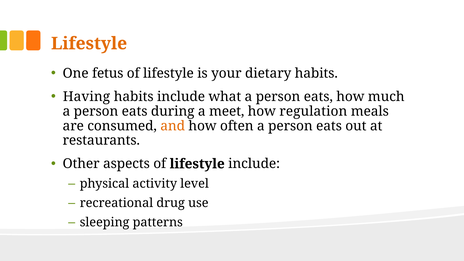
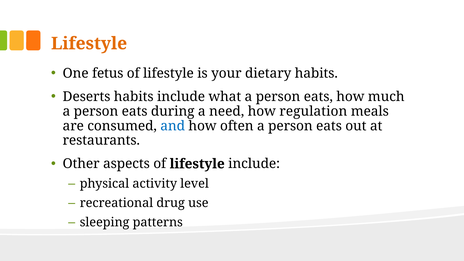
Having: Having -> Deserts
meet: meet -> need
and colour: orange -> blue
